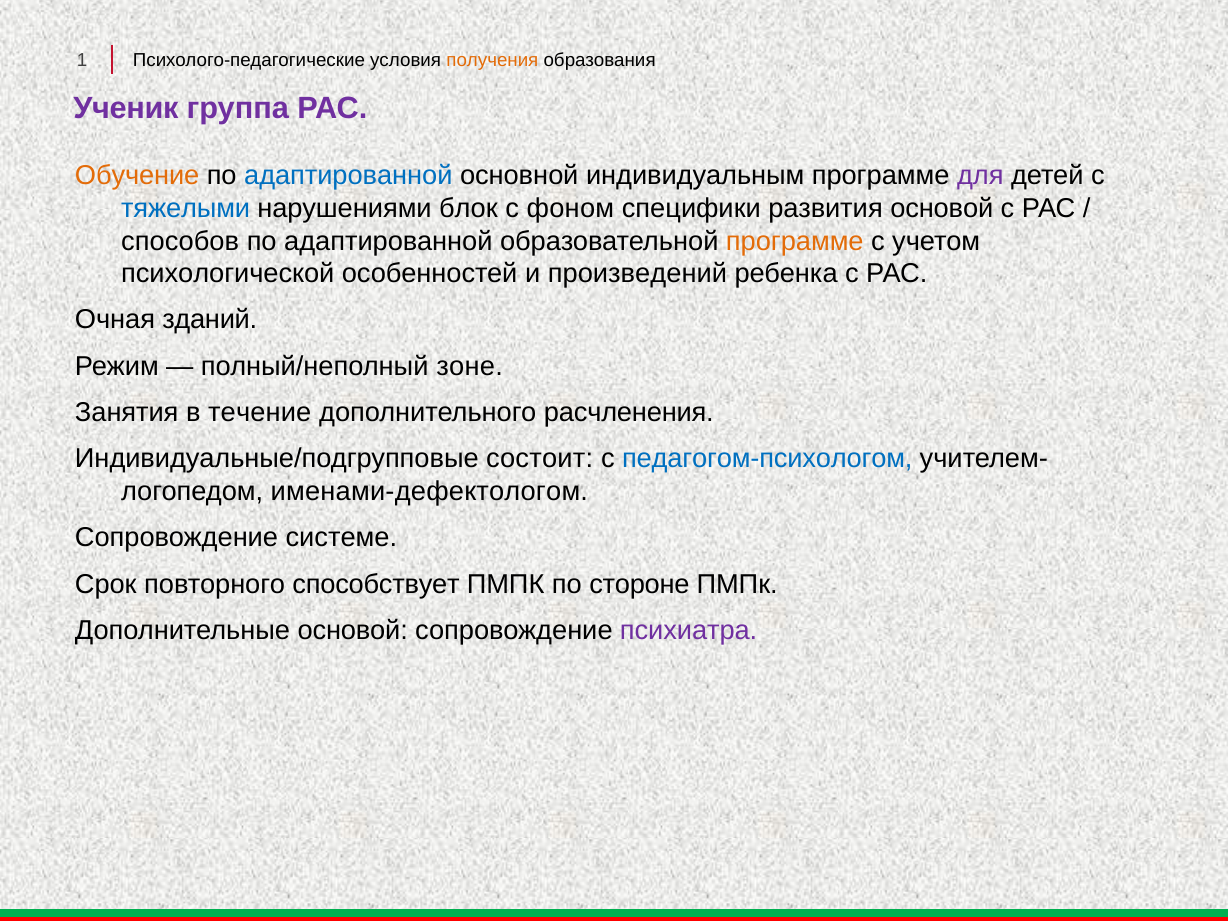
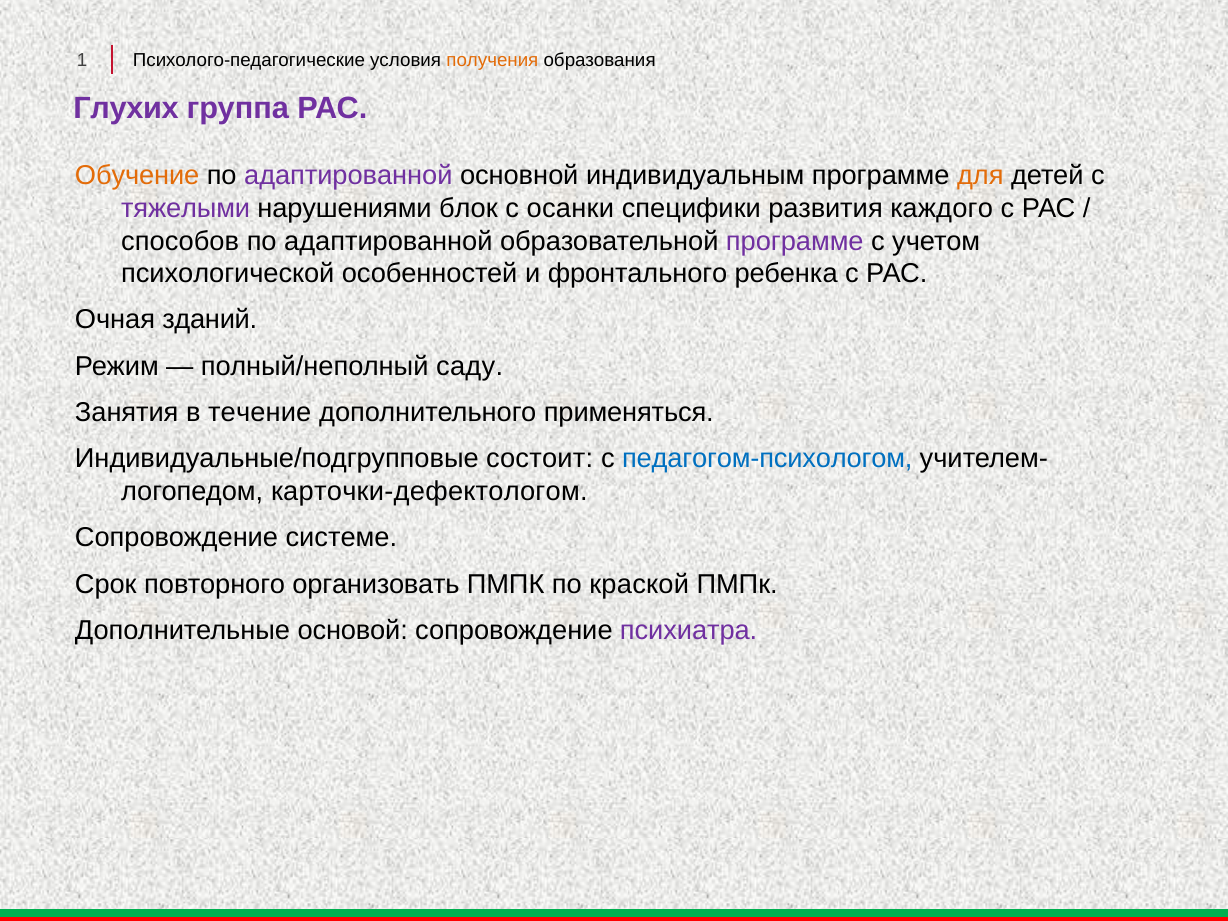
Ученик: Ученик -> Глухих
адаптированной at (348, 176) colour: blue -> purple
для colour: purple -> orange
тяжелыми colour: blue -> purple
фоном: фоном -> осанки
развития основой: основой -> каждого
программе at (795, 241) colour: orange -> purple
произведений: произведений -> фронтального
зоне: зоне -> саду
расчленения: расчленения -> применяться
именами-дефектологом: именами-дефектологом -> карточки-дефектологом
способствует: способствует -> организовать
стороне: стороне -> краской
